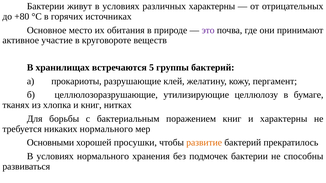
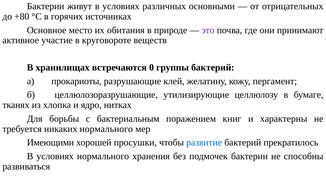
различных характерны: характерны -> основными
5: 5 -> 0
и книг: книг -> ядро
Основными: Основными -> Имеющими
развитие colour: orange -> blue
